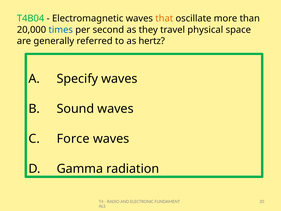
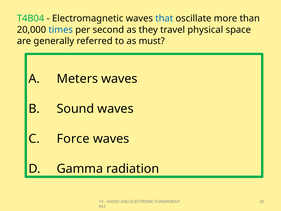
that colour: orange -> blue
hertz: hertz -> must
Specify: Specify -> Meters
